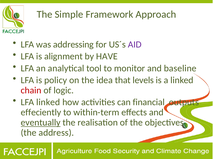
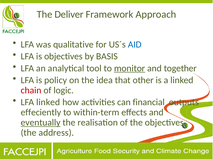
Simple: Simple -> Deliver
addressing: addressing -> qualitative
AID colour: purple -> blue
is alignment: alignment -> objectives
HAVE: HAVE -> BASIS
monitor underline: none -> present
baseline: baseline -> together
levels: levels -> other
